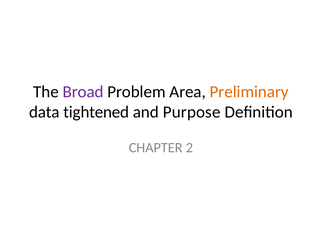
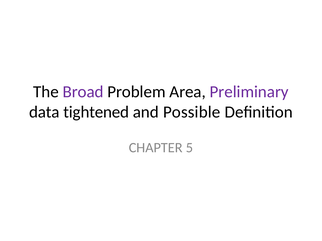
Preliminary colour: orange -> purple
Purpose: Purpose -> Possible
2: 2 -> 5
